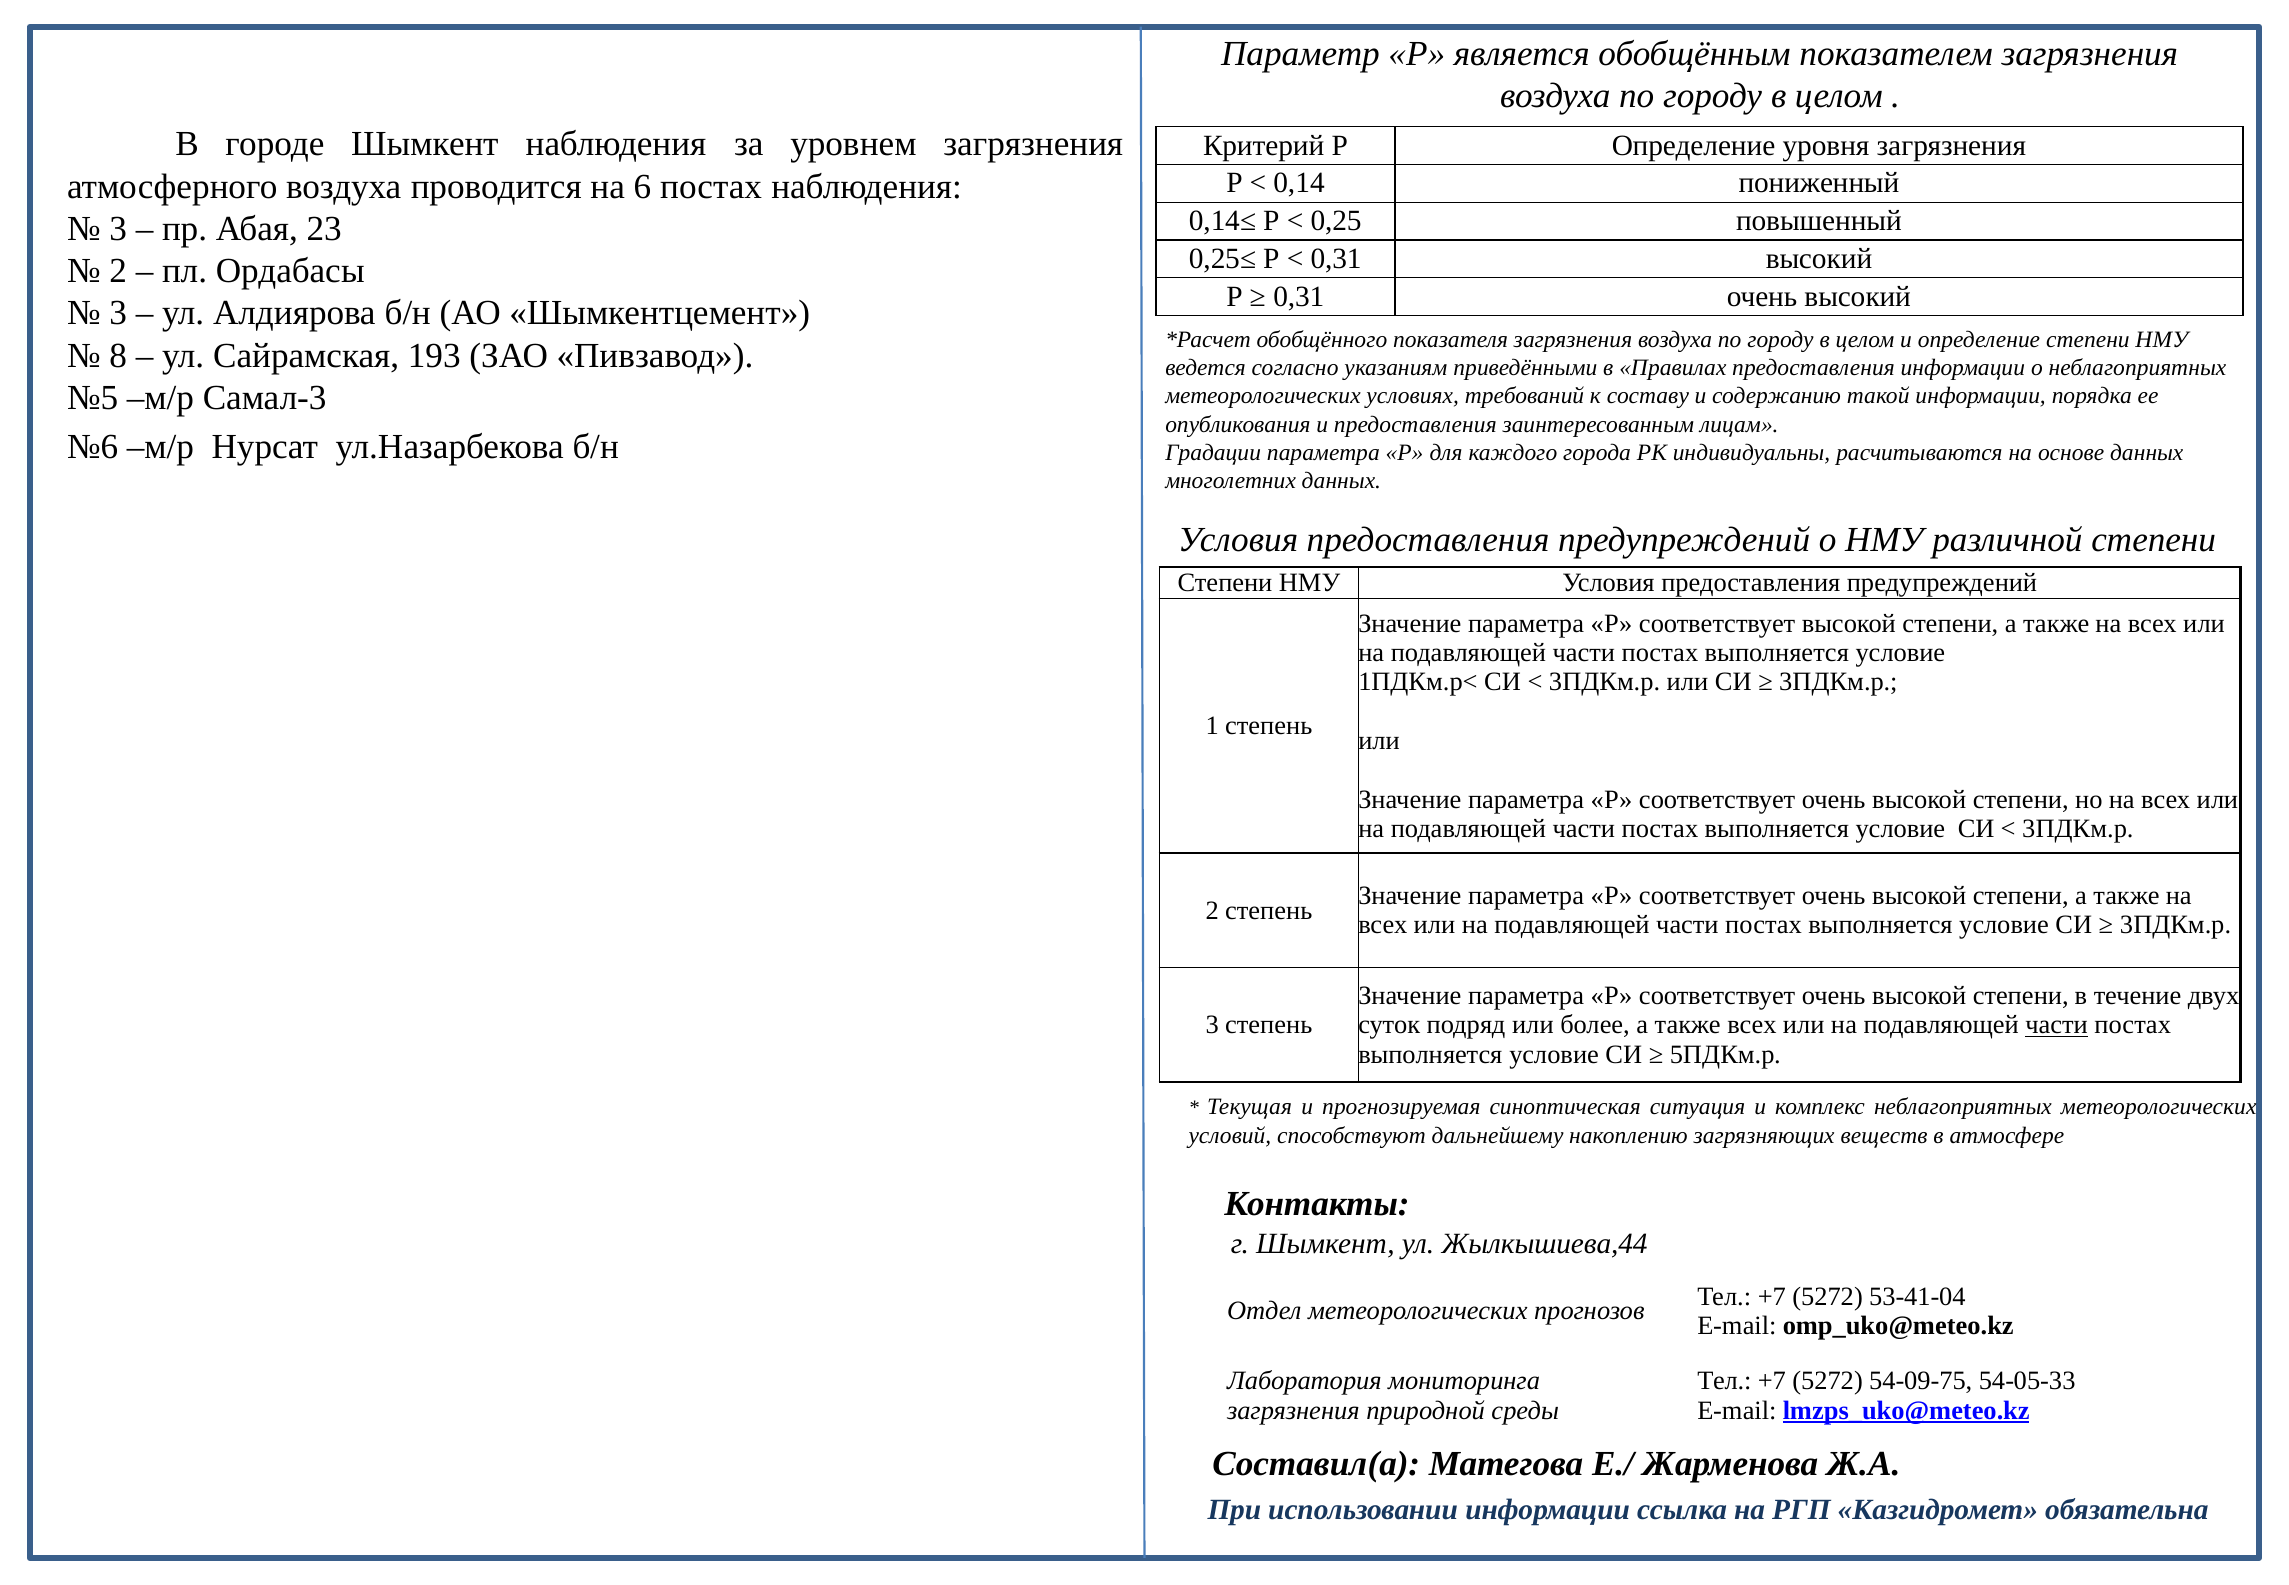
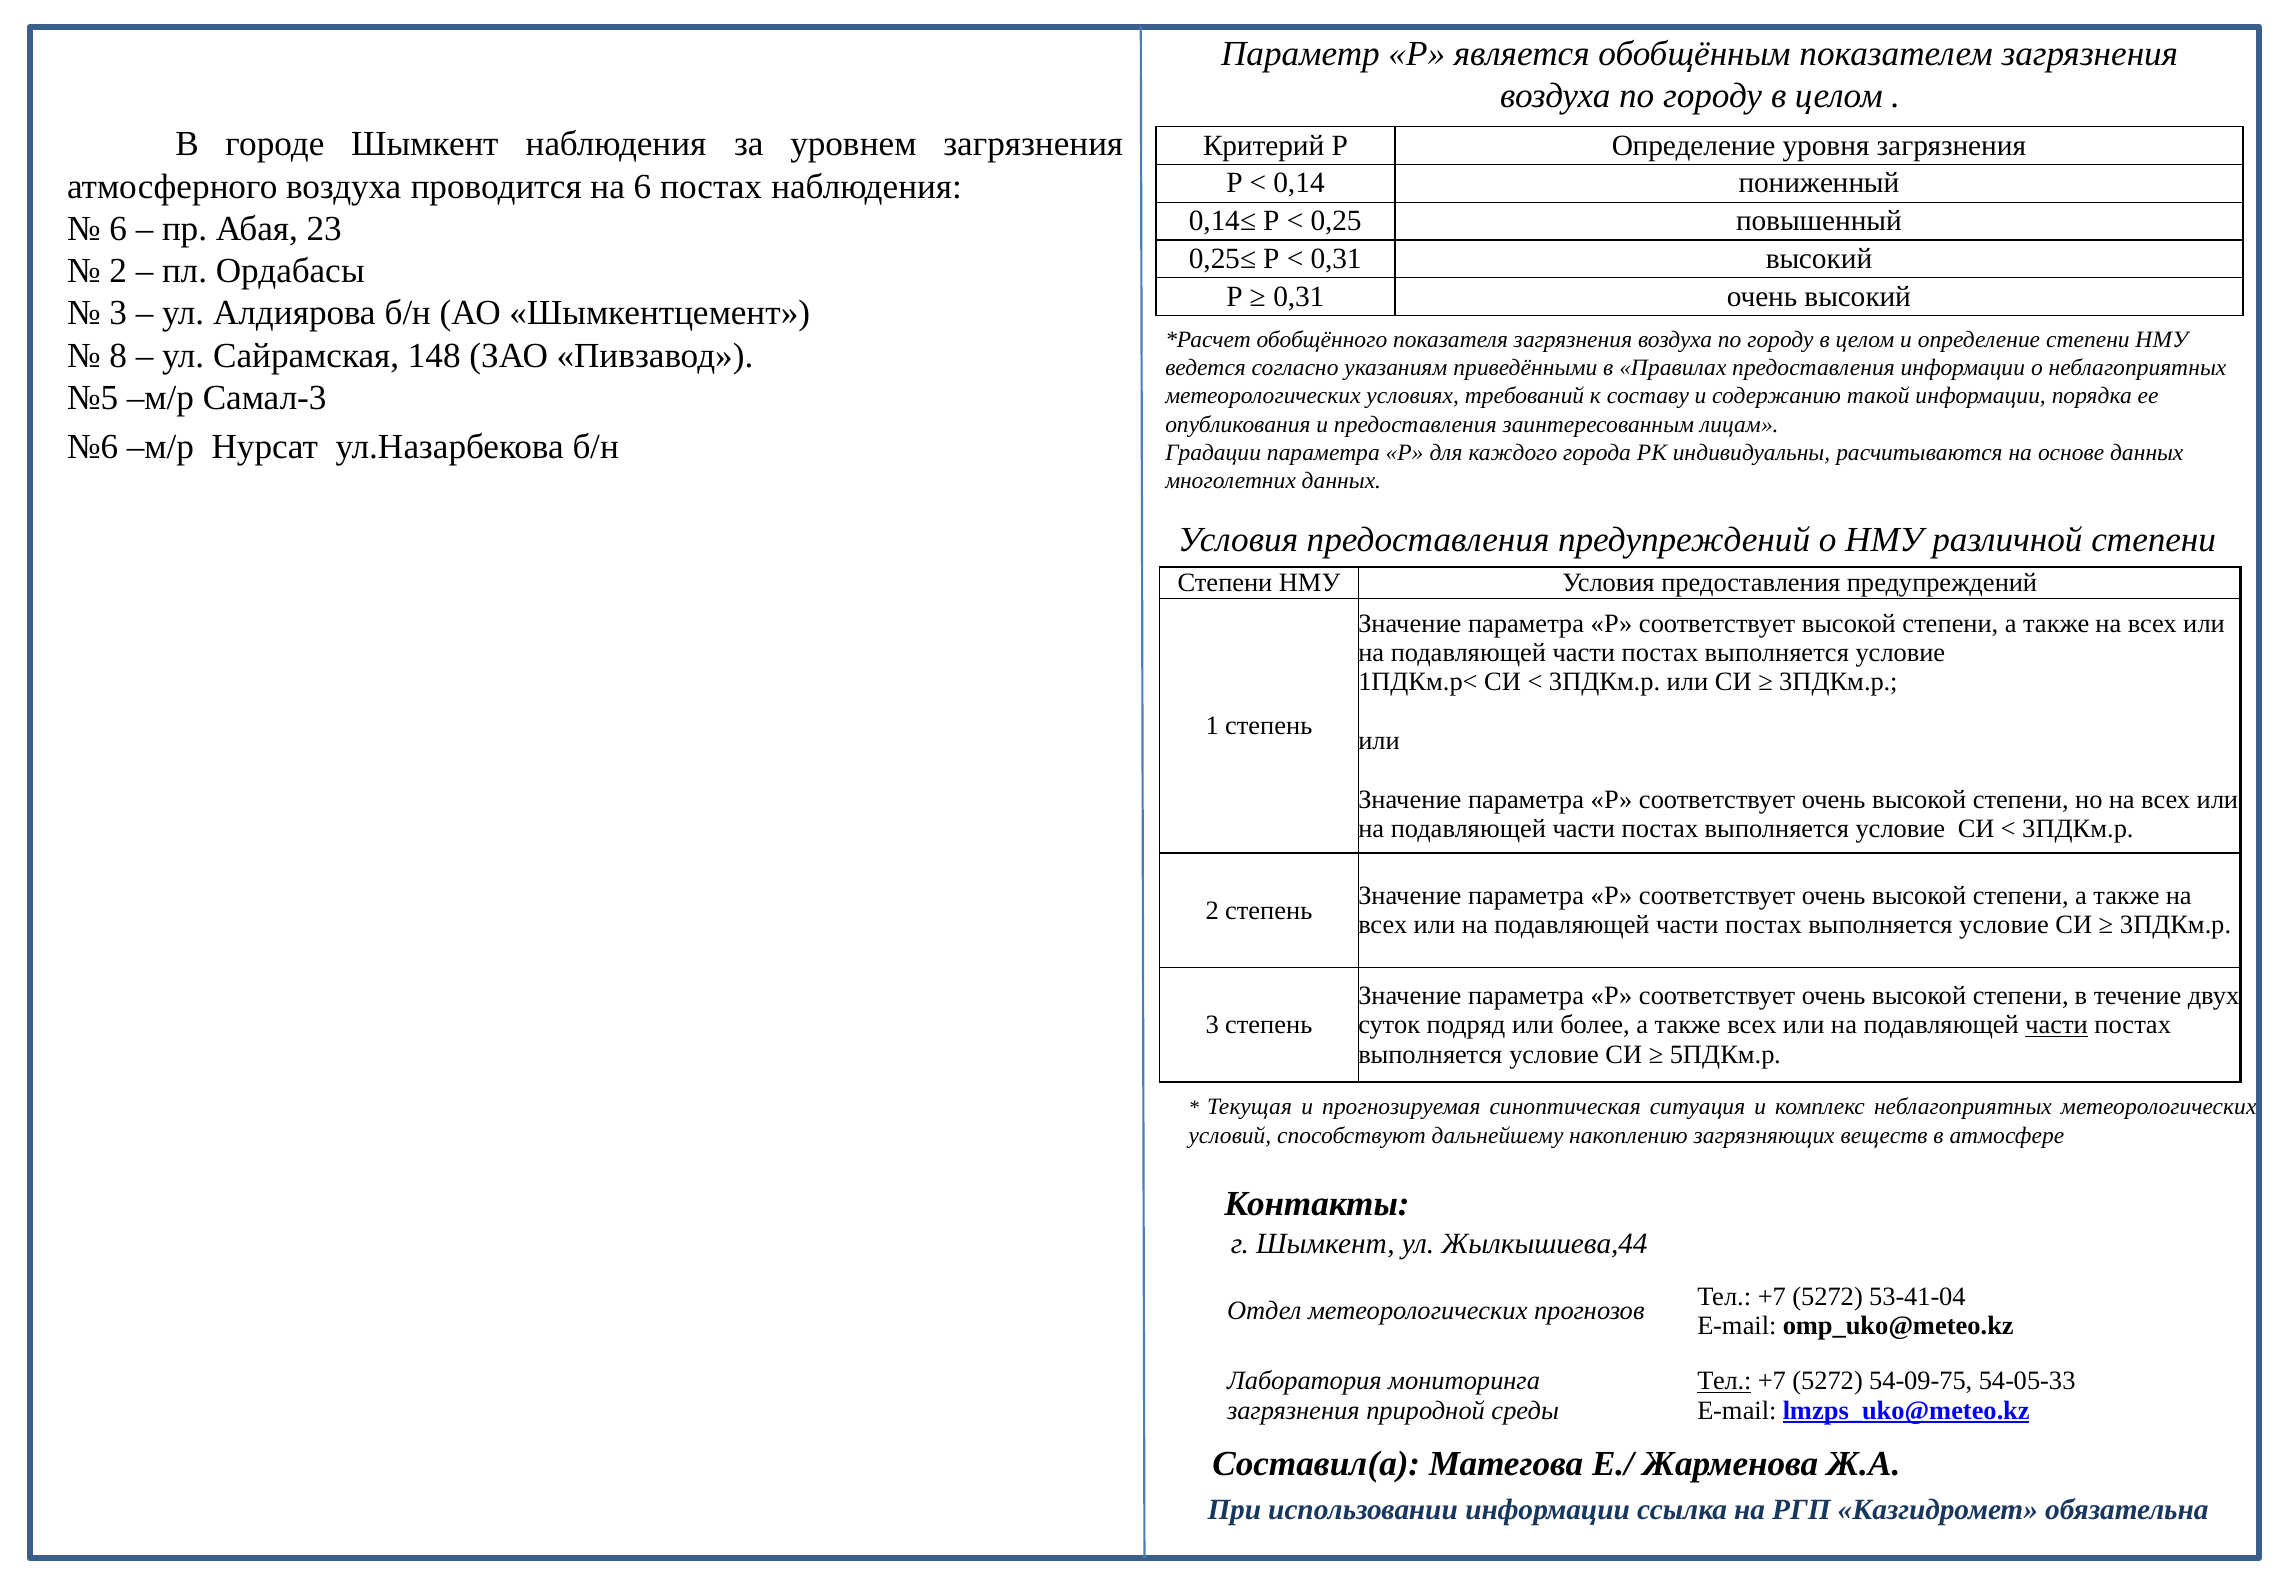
3 at (118, 229): 3 -> 6
193: 193 -> 148
Тел at (1724, 1381) underline: none -> present
